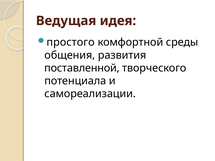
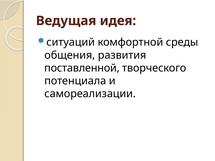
простого: простого -> ситуаций
